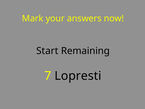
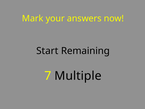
Lopresti: Lopresti -> Multiple
